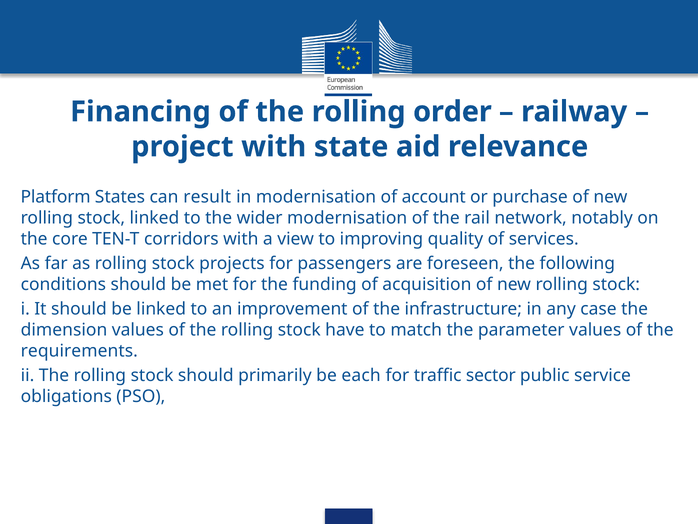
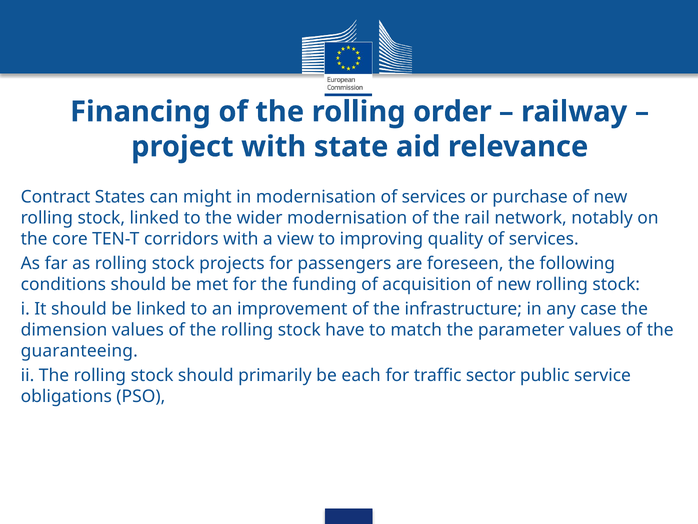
Platform: Platform -> Contract
result: result -> might
modernisation of account: account -> services
requirements: requirements -> guaranteeing
